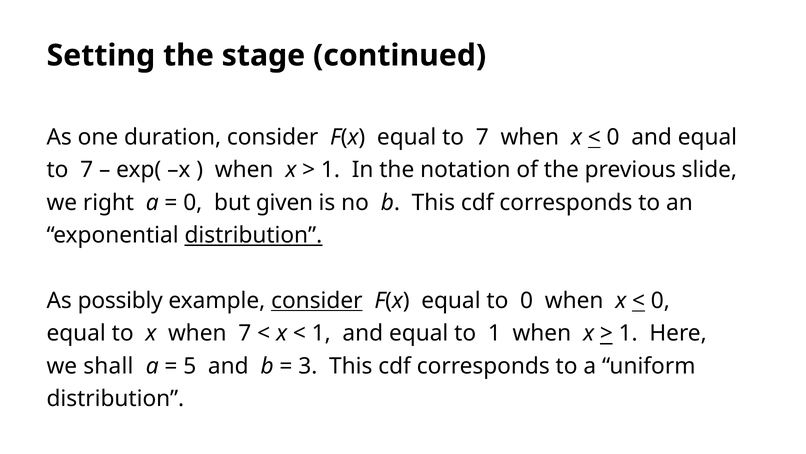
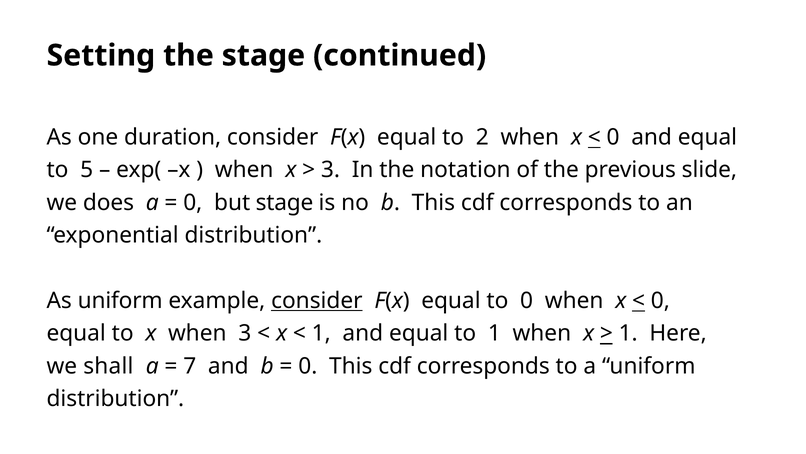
F(x equal to 7: 7 -> 2
7 at (87, 170): 7 -> 5
1 at (330, 170): 1 -> 3
right: right -> does
but given: given -> stage
distribution at (253, 235) underline: present -> none
As possibly: possibly -> uniform
when 7: 7 -> 3
5: 5 -> 7
3 at (308, 366): 3 -> 0
